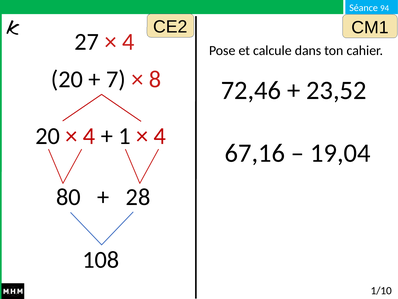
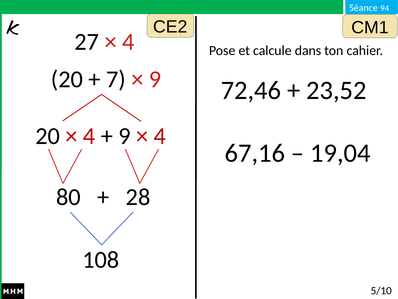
8 at (155, 79): 8 -> 9
1 at (125, 136): 1 -> 9
1/10: 1/10 -> 5/10
